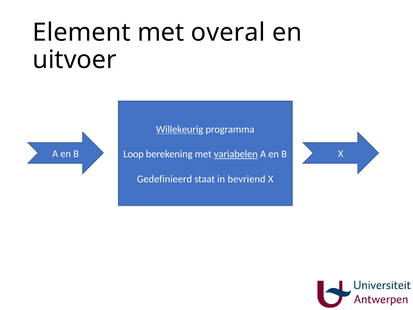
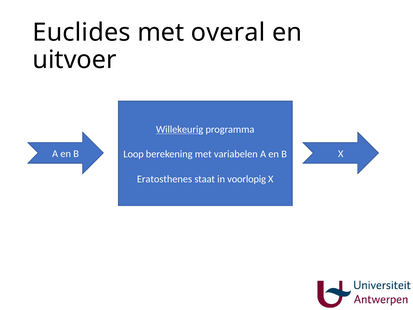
Element: Element -> Euclides
variabelen underline: present -> none
Gedefinieerd: Gedefinieerd -> Eratosthenes
bevriend: bevriend -> voorlopig
